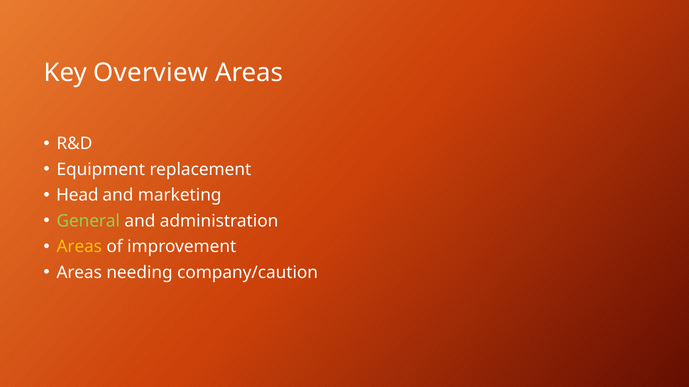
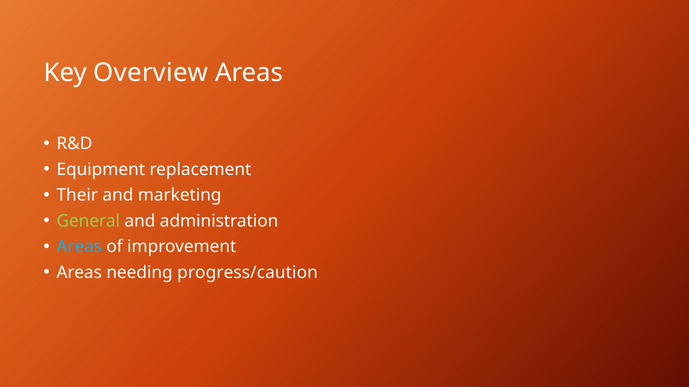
Head: Head -> Their
Areas at (79, 247) colour: yellow -> light blue
company/caution: company/caution -> progress/caution
